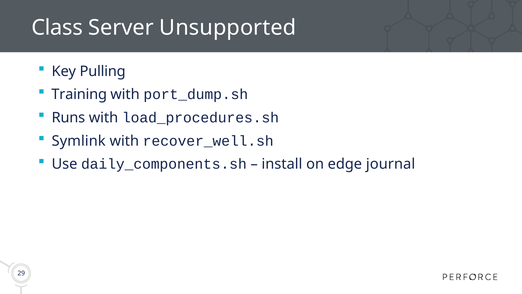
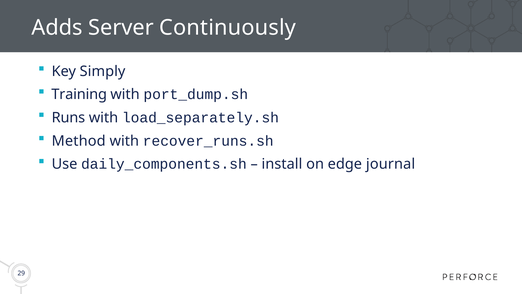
Class: Class -> Adds
Unsupported: Unsupported -> Continuously
Pulling: Pulling -> Simply
load_procedures.sh: load_procedures.sh -> load_separately.sh
Symlink: Symlink -> Method
recover_well.sh: recover_well.sh -> recover_runs.sh
